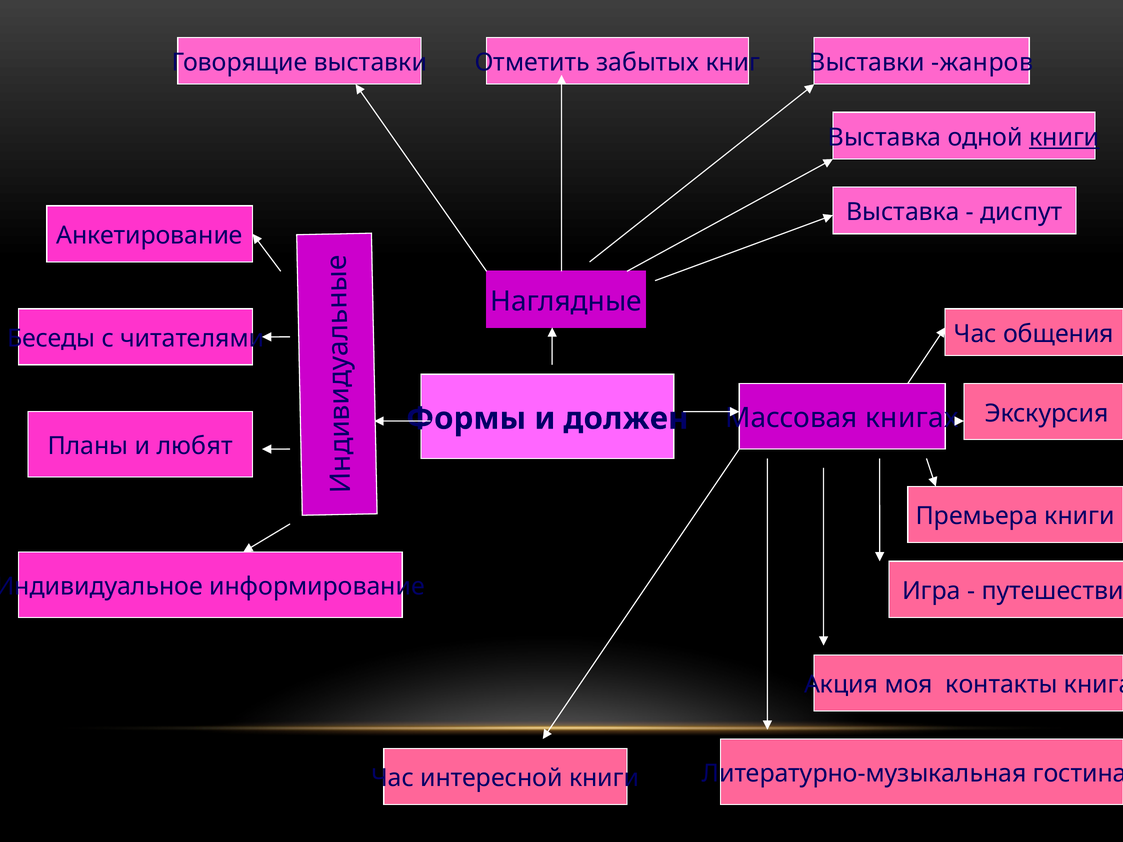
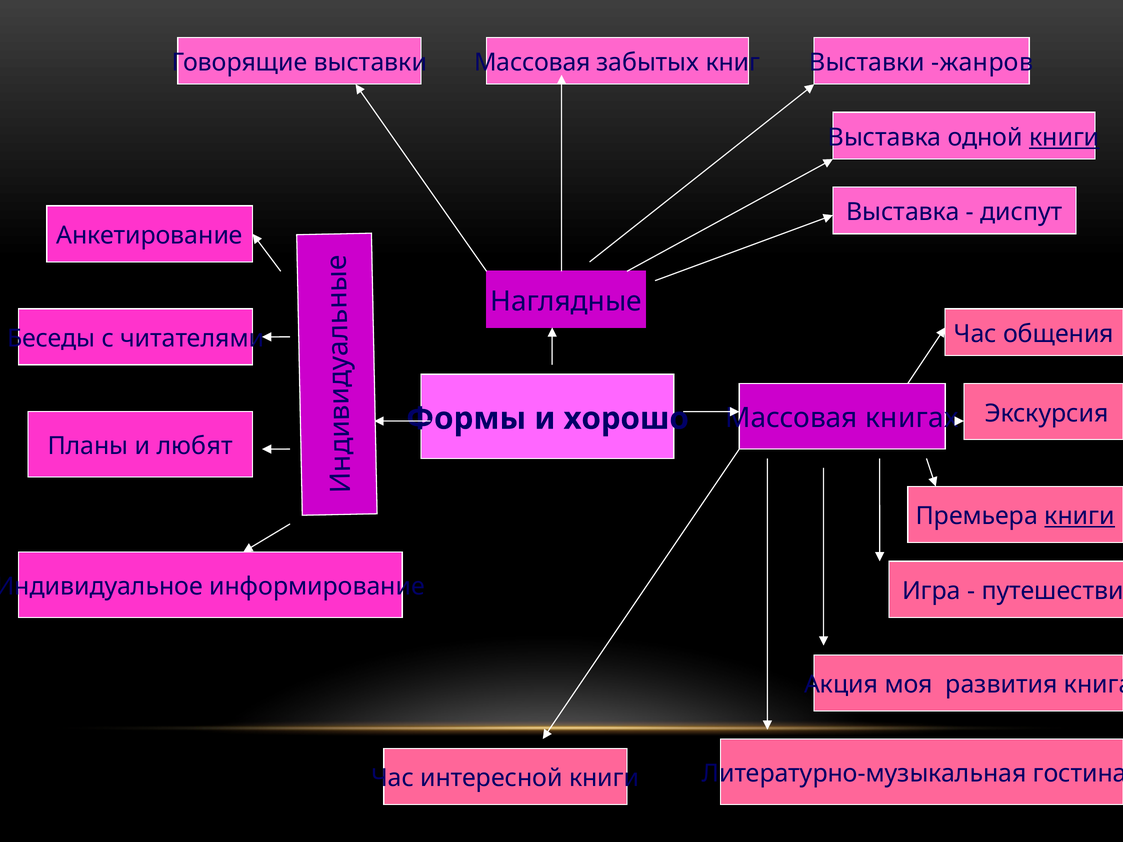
выставки Отметить: Отметить -> Массовая
должен: должен -> хорошо
книги at (1080, 516) underline: none -> present
контакты: контакты -> развития
